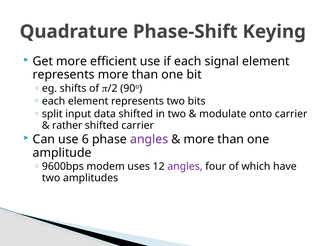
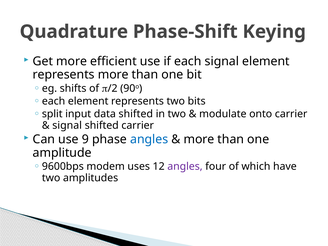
rather at (67, 125): rather -> signal
6: 6 -> 9
angles at (149, 139) colour: purple -> blue
